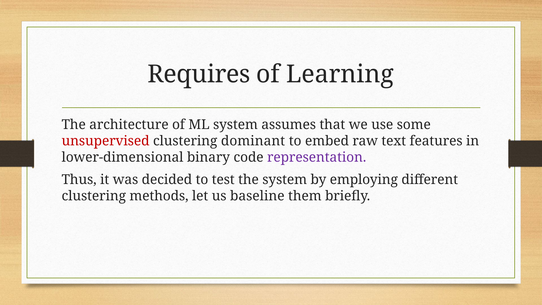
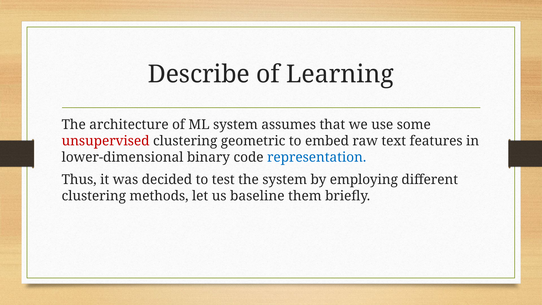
Requires: Requires -> Describe
dominant: dominant -> geometric
representation colour: purple -> blue
